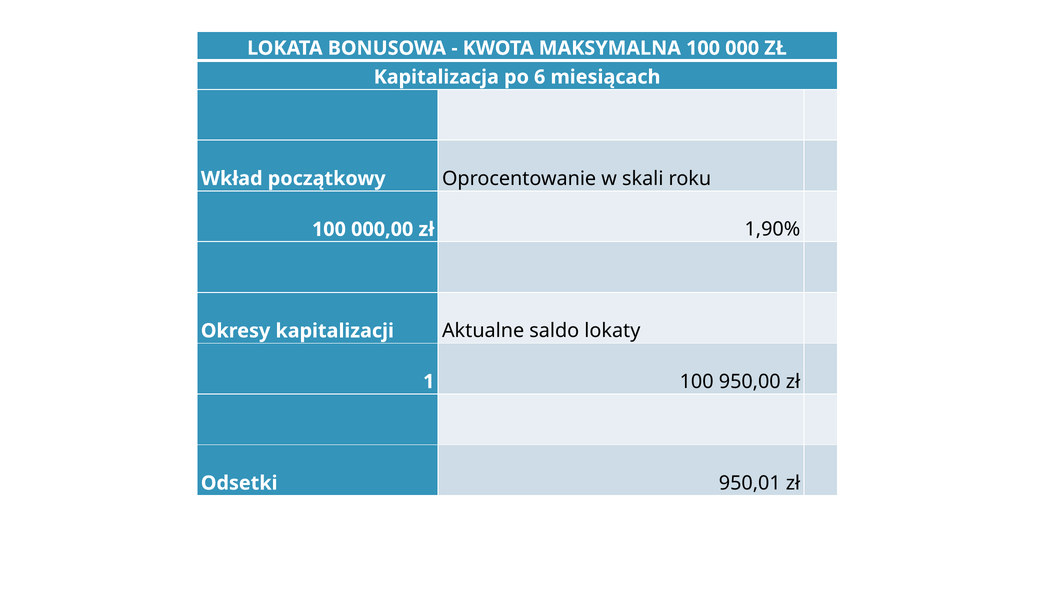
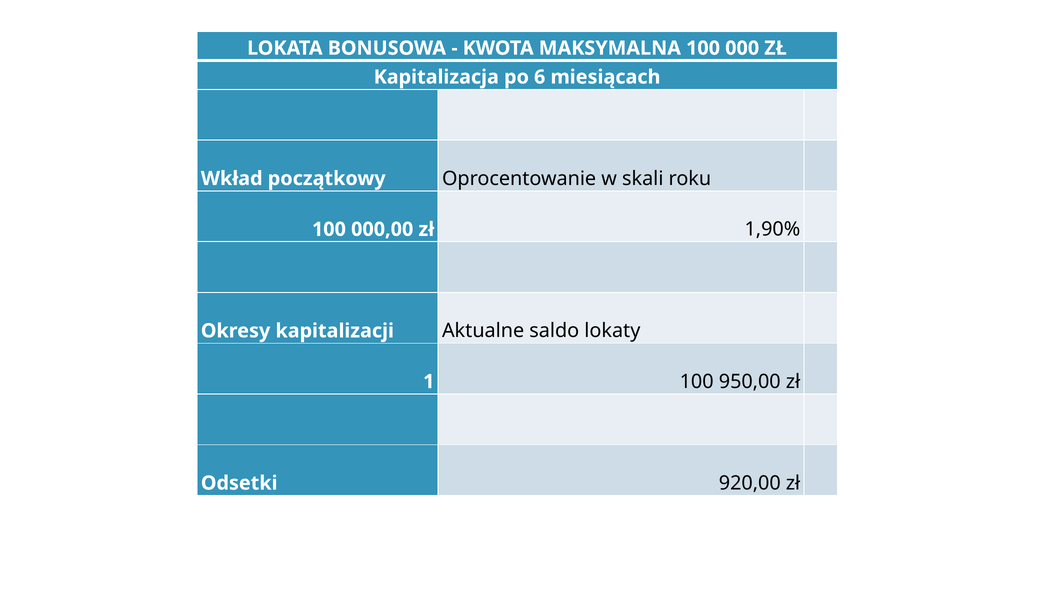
950,01: 950,01 -> 920,00
